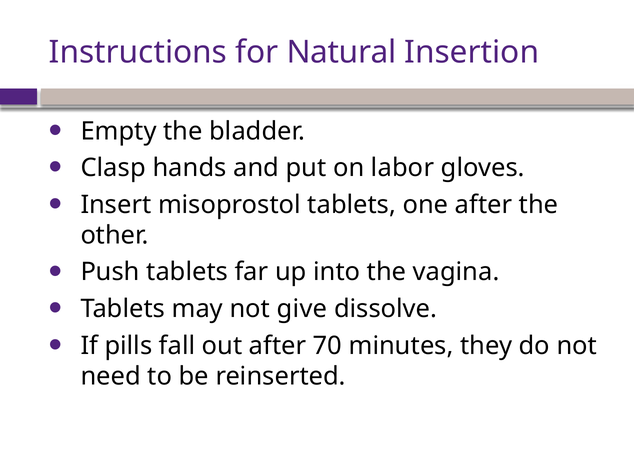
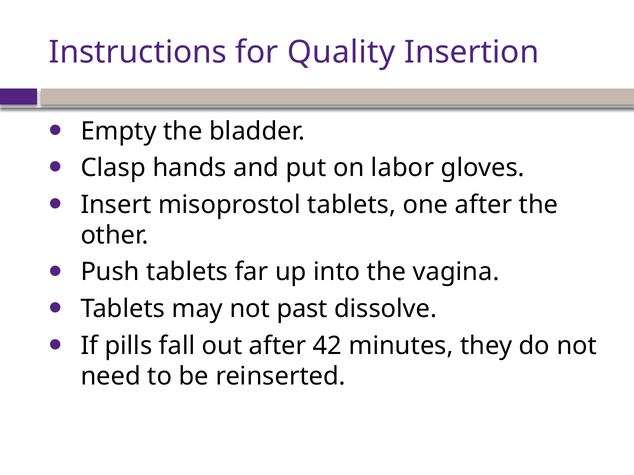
Natural: Natural -> Quality
give: give -> past
70: 70 -> 42
